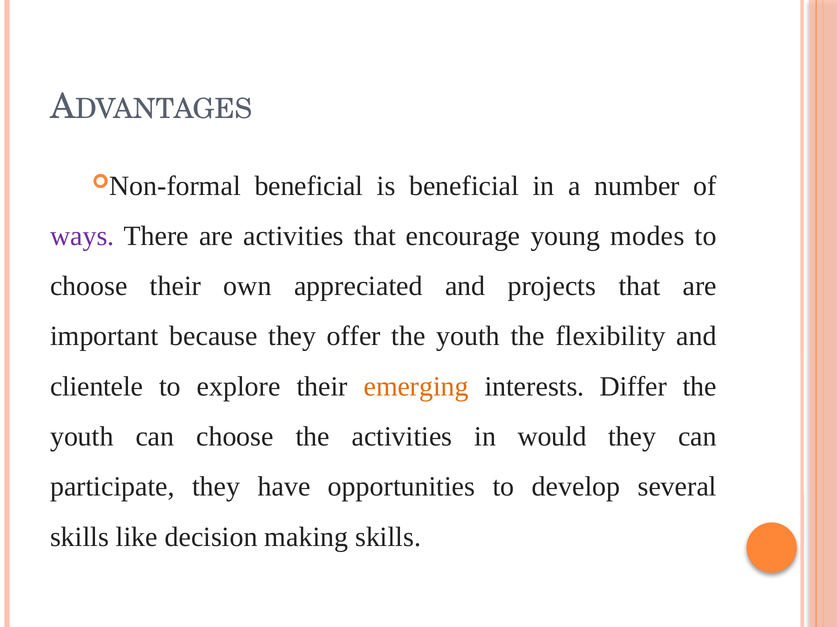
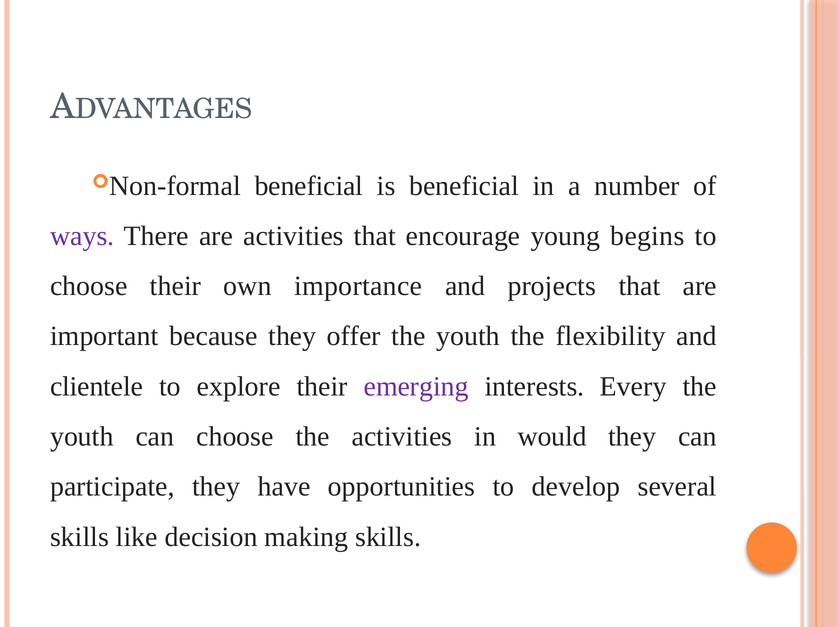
modes: modes -> begins
appreciated: appreciated -> importance
emerging colour: orange -> purple
Differ: Differ -> Every
